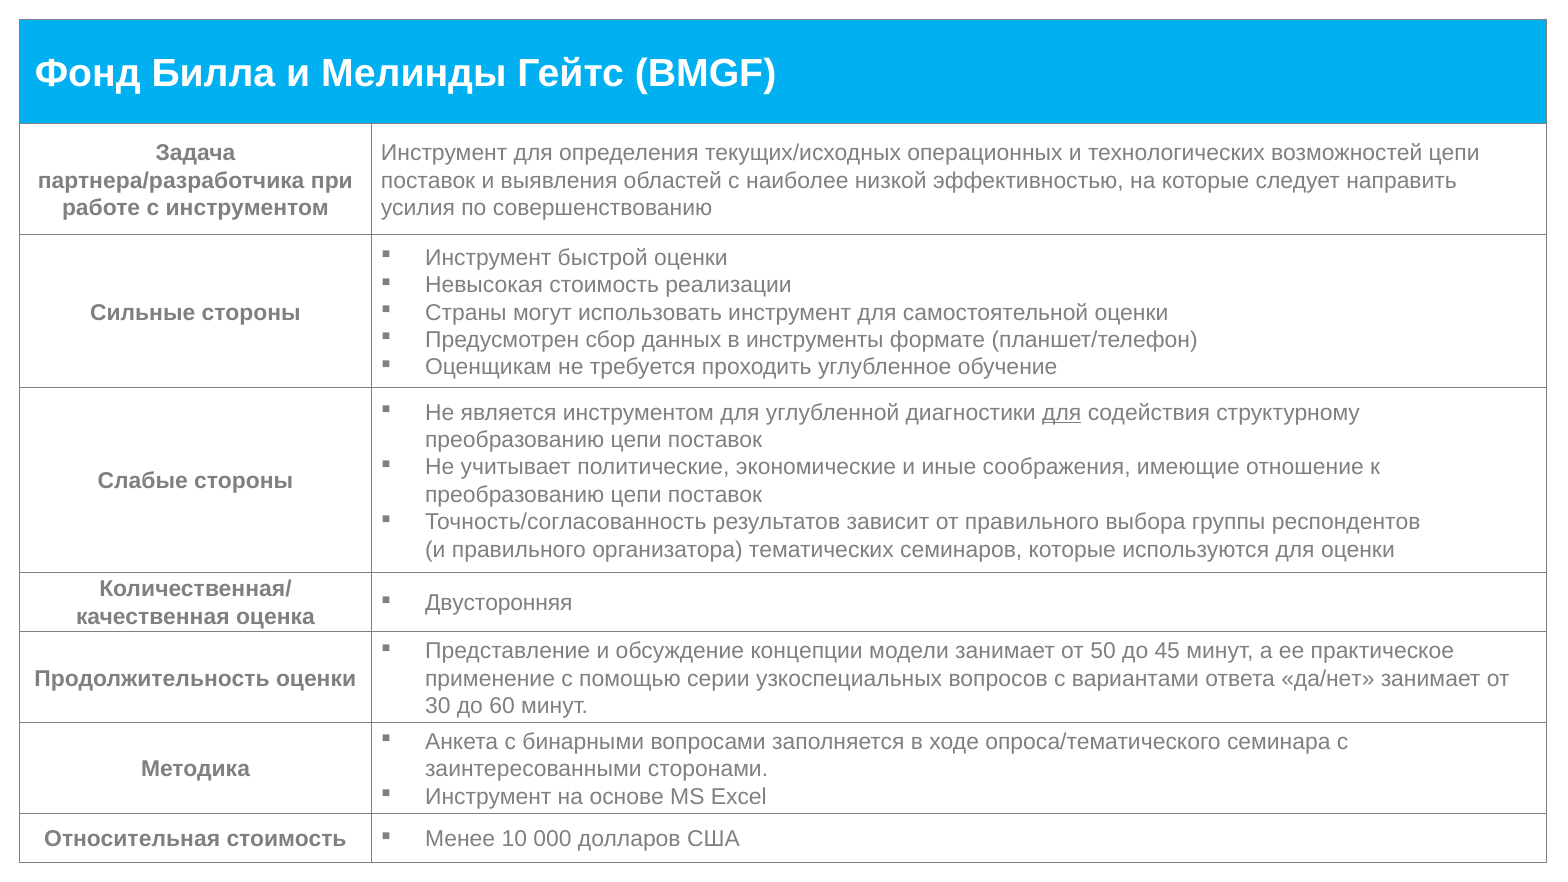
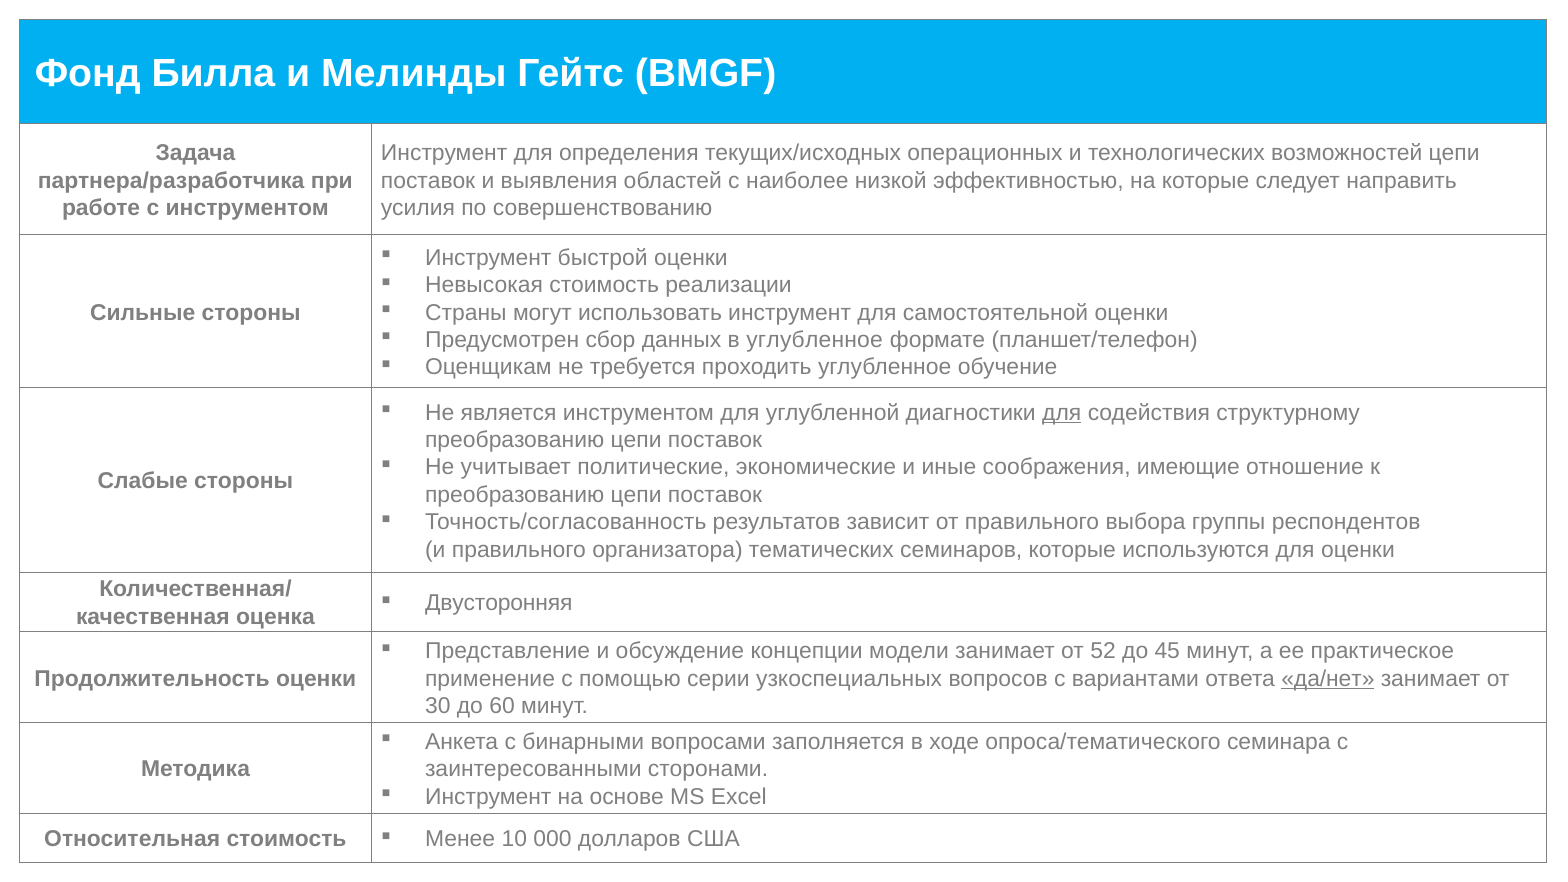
в инструменты: инструменты -> углубленное
50: 50 -> 52
да/нет underline: none -> present
